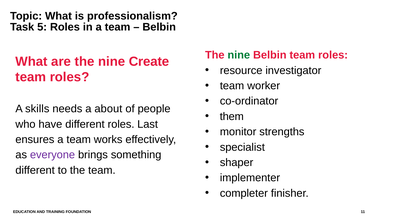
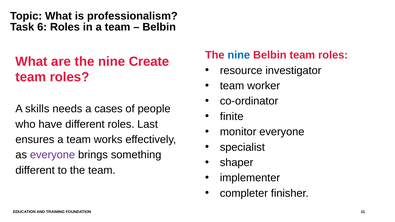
5: 5 -> 6
nine at (239, 55) colour: green -> blue
about: about -> cases
them: them -> finite
monitor strengths: strengths -> everyone
